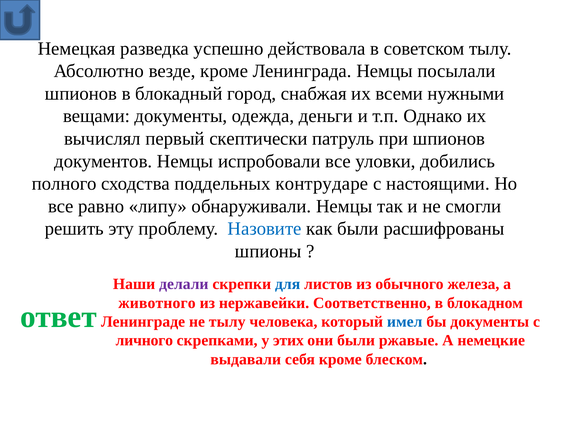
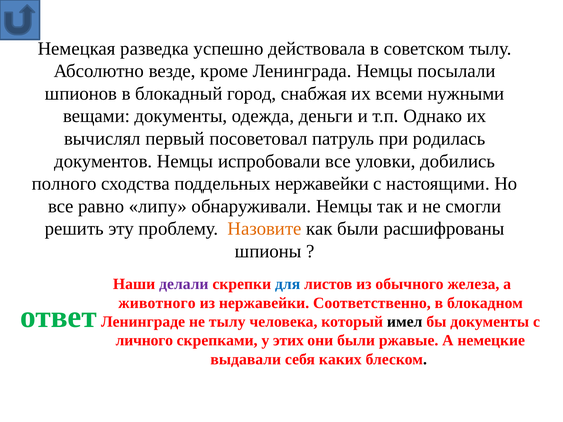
скептически: скептически -> посоветовал
при шпионов: шпионов -> родилась
поддельных контрударе: контрударе -> нержавейки
Назовите colour: blue -> orange
имел colour: blue -> black
себя кроме: кроме -> каких
